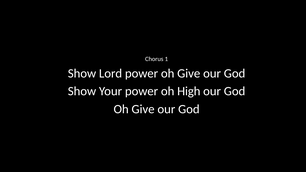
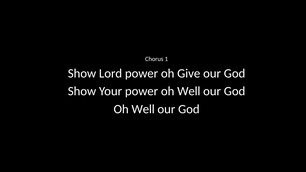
power oh High: High -> Well
Give at (143, 109): Give -> Well
